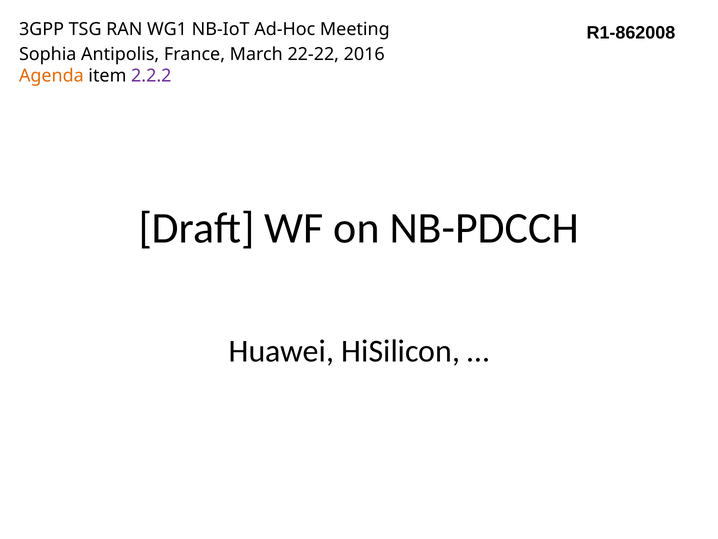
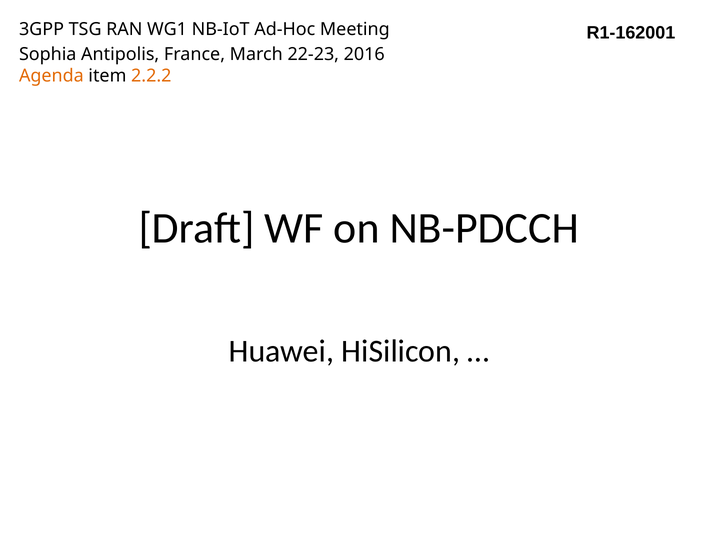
R1-862008: R1-862008 -> R1-162001
22-22: 22-22 -> 22-23
2.2.2 colour: purple -> orange
